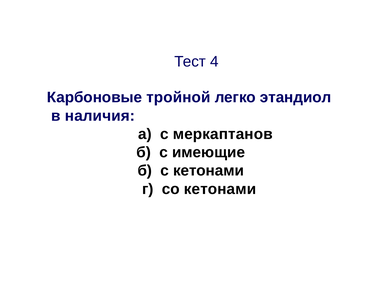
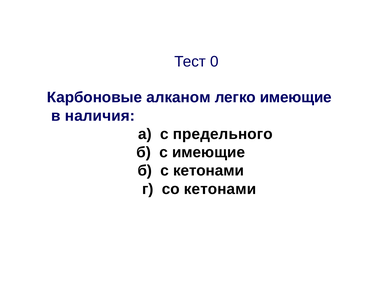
4: 4 -> 0
тройной: тройной -> алканом
легко этандиол: этандиол -> имеющие
меркаптанов: меркаптанов -> предельного
